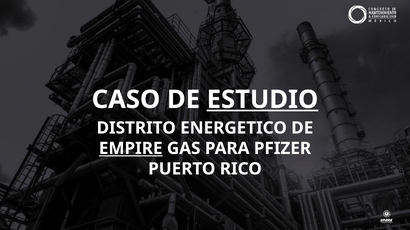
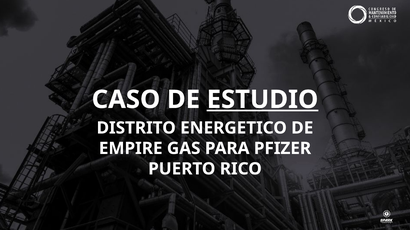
EMPIRE underline: present -> none
